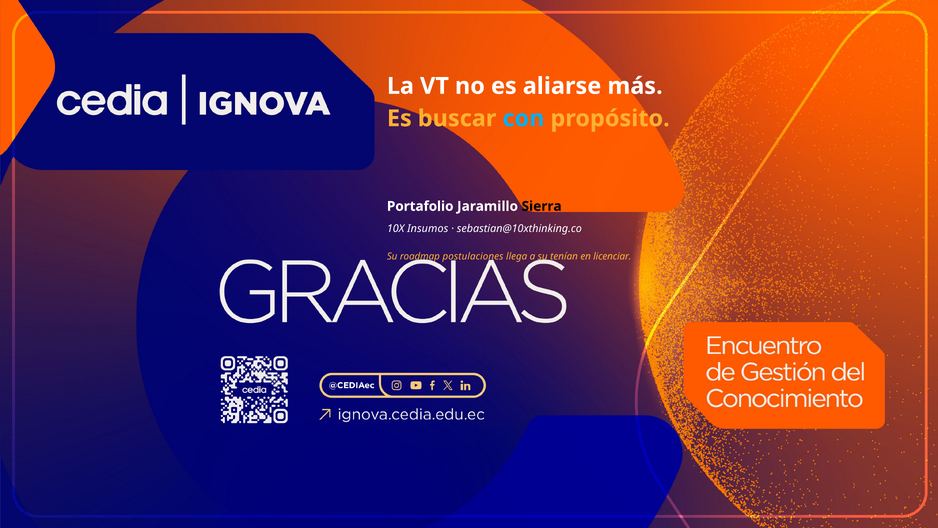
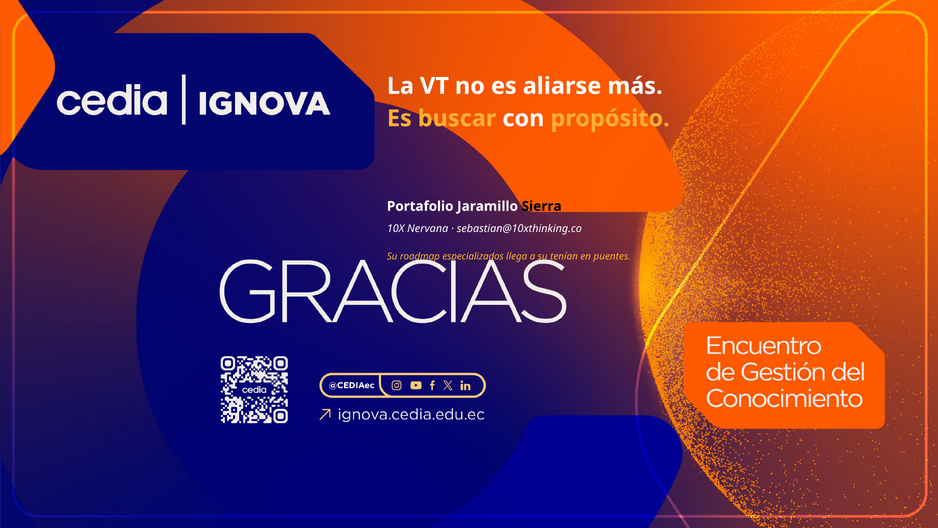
con colour: light blue -> white
Insumos: Insumos -> Nervana
postulaciones: postulaciones -> especializados
licenciar: licenciar -> puentes
